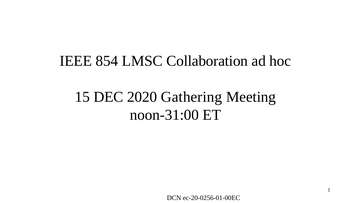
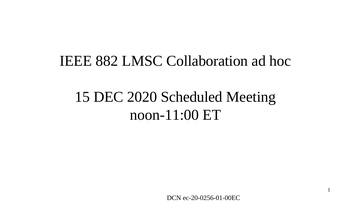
854: 854 -> 882
Gathering: Gathering -> Scheduled
noon-31:00: noon-31:00 -> noon-11:00
